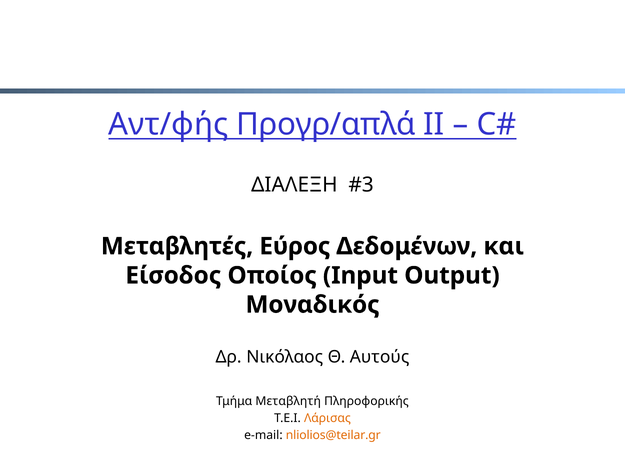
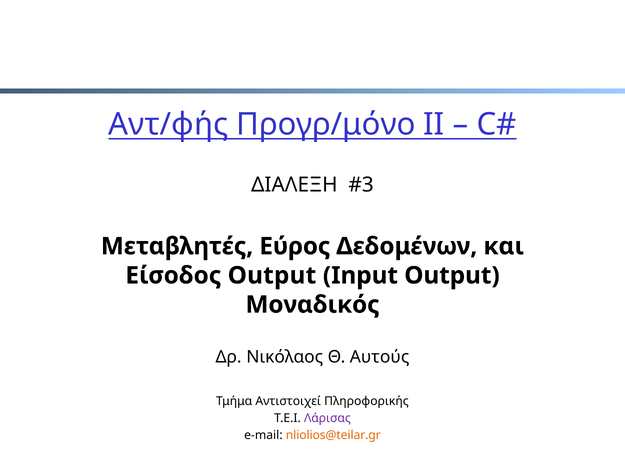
Προγρ/απλά: Προγρ/απλά -> Προγρ/μόνο
Είσοδος Οποίος: Οποίος -> Output
Μεταβλητή: Μεταβλητή -> Αντιστοιχεί
Λάρισας colour: orange -> purple
